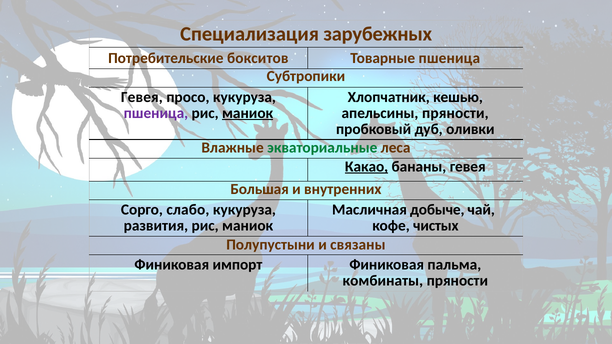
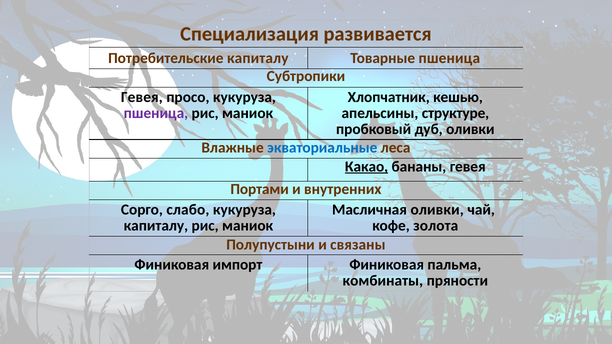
зарубежных: зарубежных -> развивается
Потребительские бокситов: бокситов -> капиталу
маниок at (248, 113) underline: present -> none
апельсины пряности: пряности -> структуре
экваториальные colour: green -> blue
Большая: Большая -> Портами
Масличная добыче: добыче -> оливки
развития at (156, 226): развития -> капиталу
чистых: чистых -> золота
